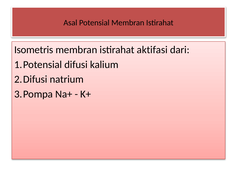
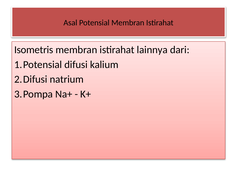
aktifasi: aktifasi -> lainnya
